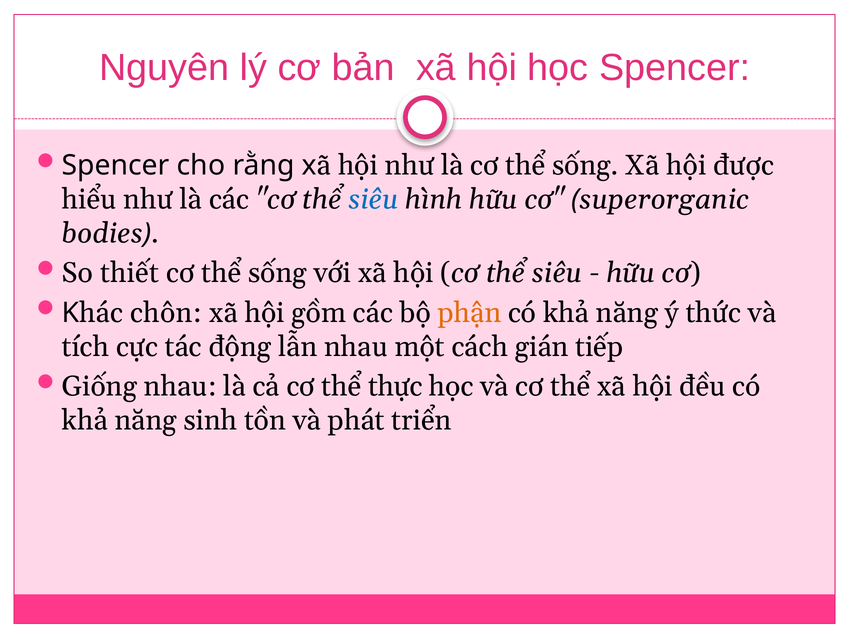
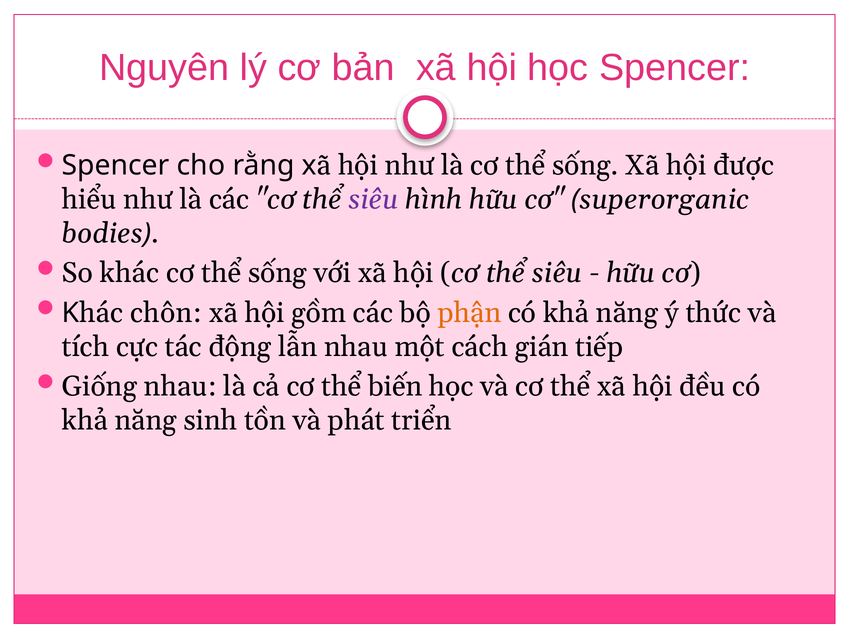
siêu at (373, 199) colour: blue -> purple
So thiết: thiết -> khác
thực: thực -> biến
